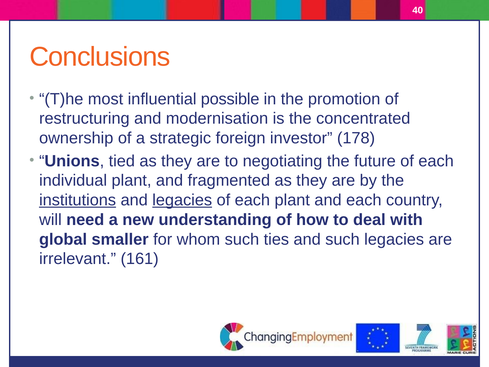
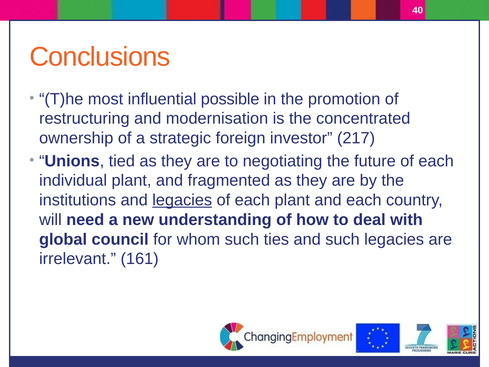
178: 178 -> 217
institutions underline: present -> none
smaller: smaller -> council
